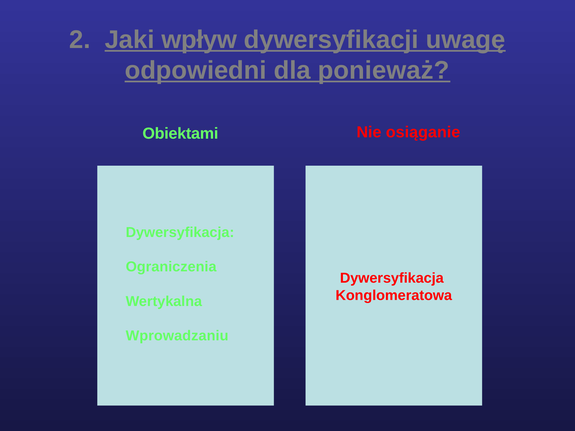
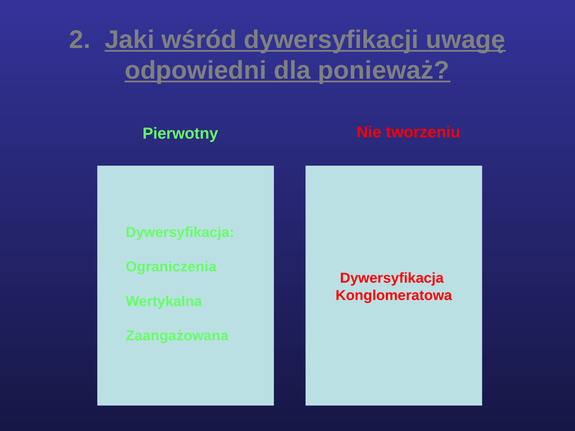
wpływ: wpływ -> wśród
Obiektami: Obiektami -> Pierwotny
osiąganie: osiąganie -> tworzeniu
Wprowadzaniu: Wprowadzaniu -> Zaangażowana
